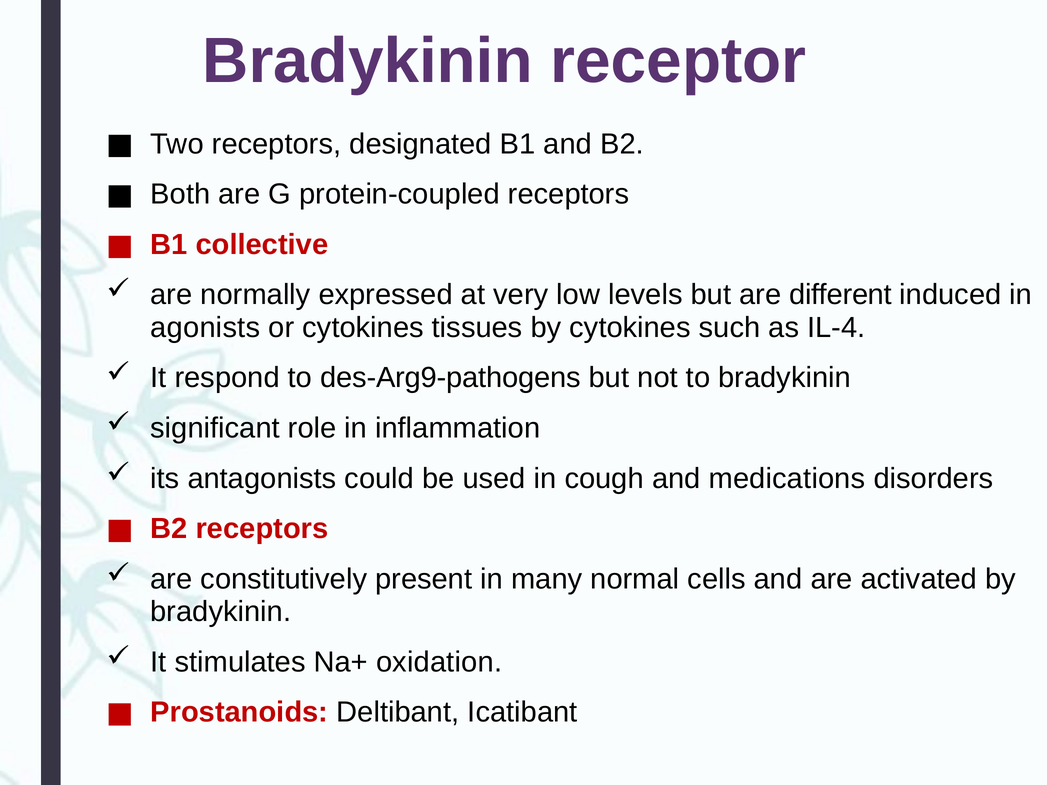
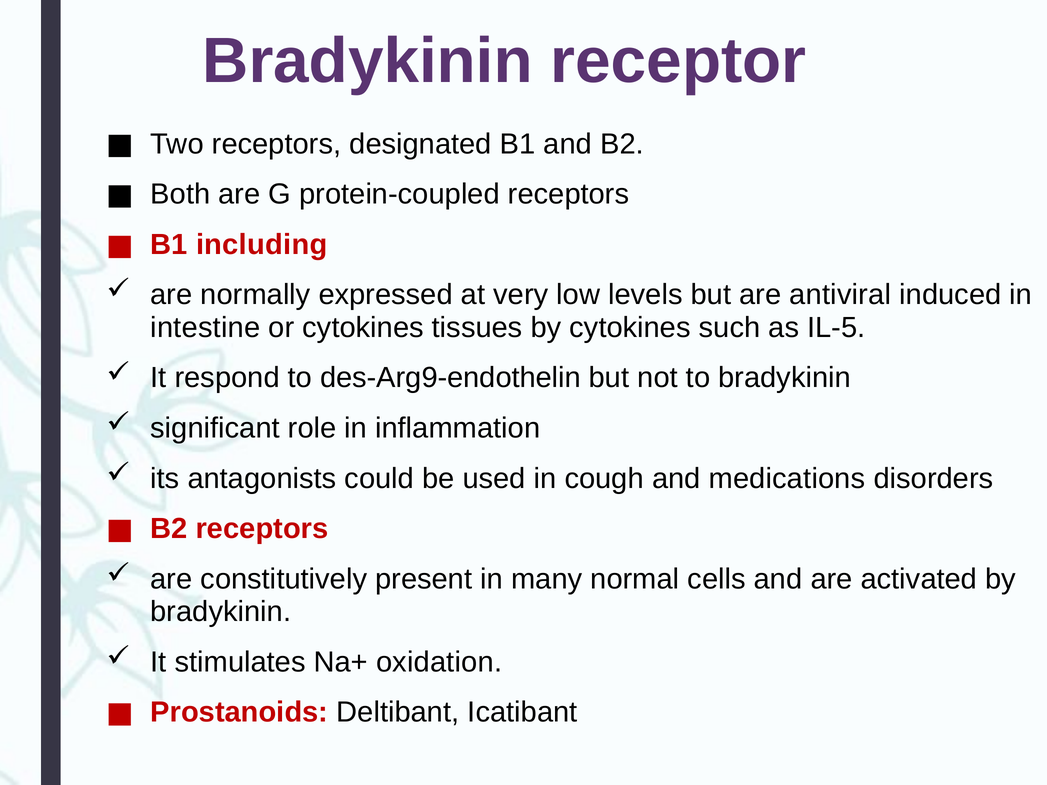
collective: collective -> including
different: different -> antiviral
agonists: agonists -> intestine
IL-4: IL-4 -> IL-5
des-Arg9-pathogens: des-Arg9-pathogens -> des-Arg9-endothelin
